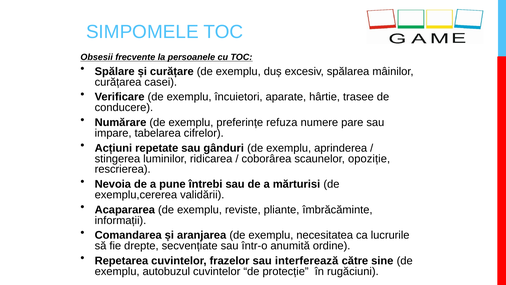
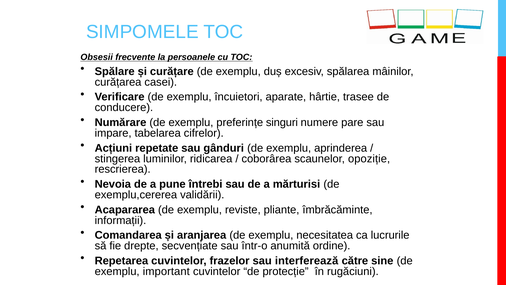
refuza: refuza -> singuri
autobuzul: autobuzul -> important
